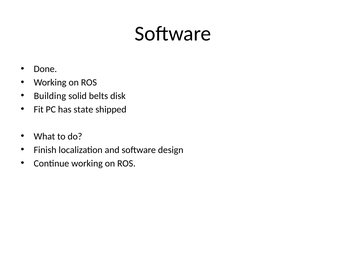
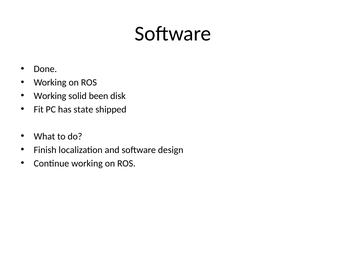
Building at (50, 96): Building -> Working
belts: belts -> been
